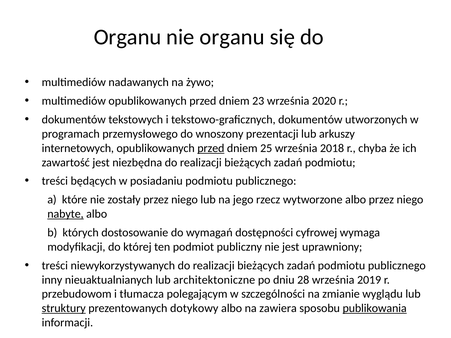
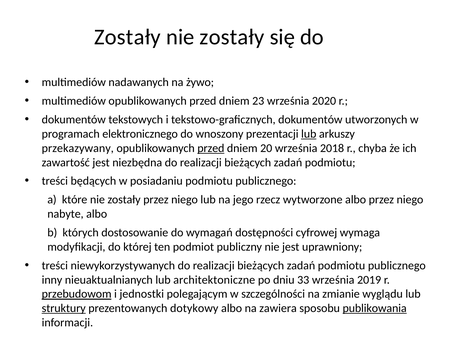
Organu at (128, 37): Organu -> Zostały
organu at (232, 37): organu -> zostały
przemysłowego: przemysłowego -> elektronicznego
lub at (309, 134) underline: none -> present
internetowych: internetowych -> przekazywany
25: 25 -> 20
nabyte underline: present -> none
28: 28 -> 33
przebudowom underline: none -> present
tłumacza: tłumacza -> jednostki
